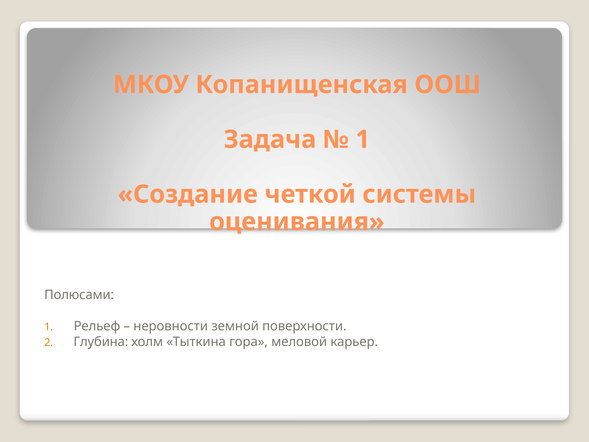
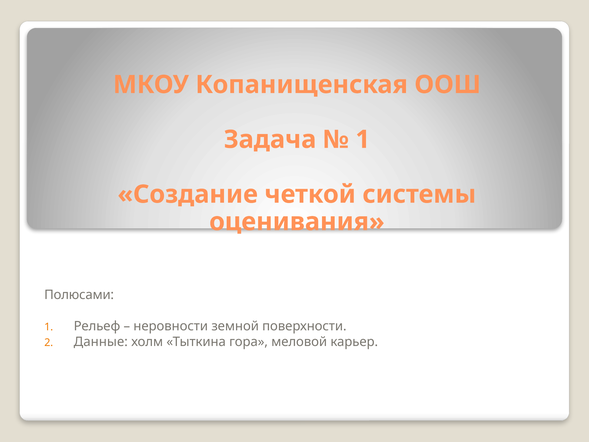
Глубина: Глубина -> Данные
